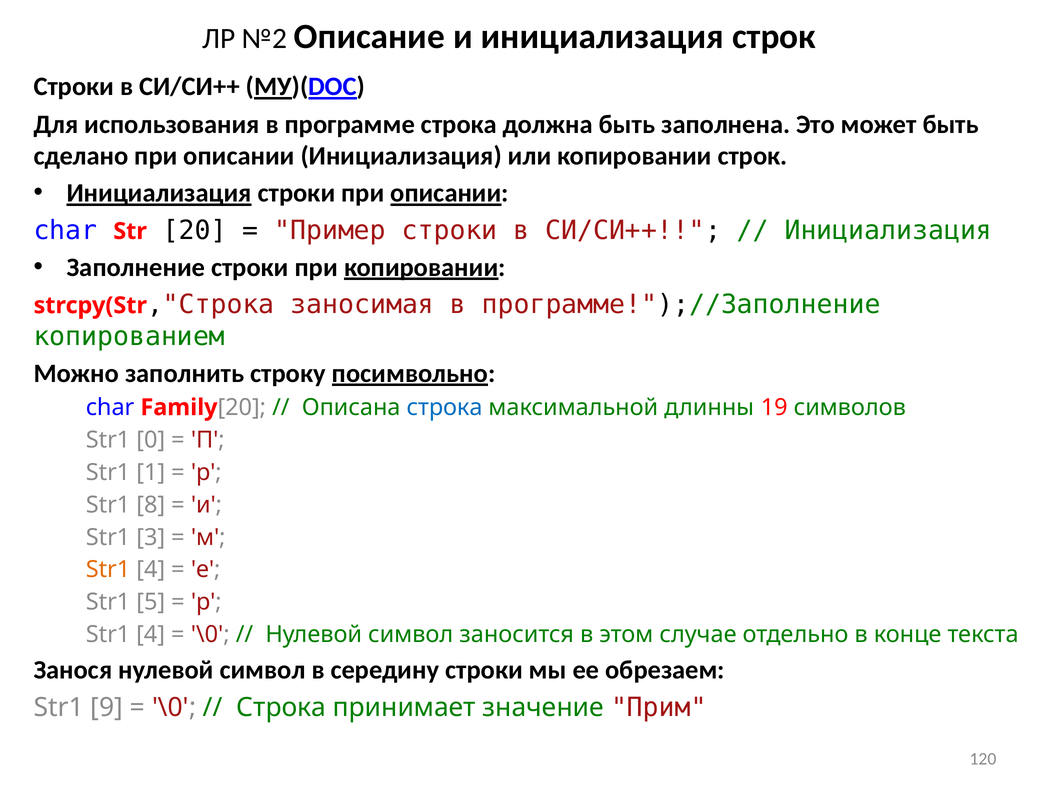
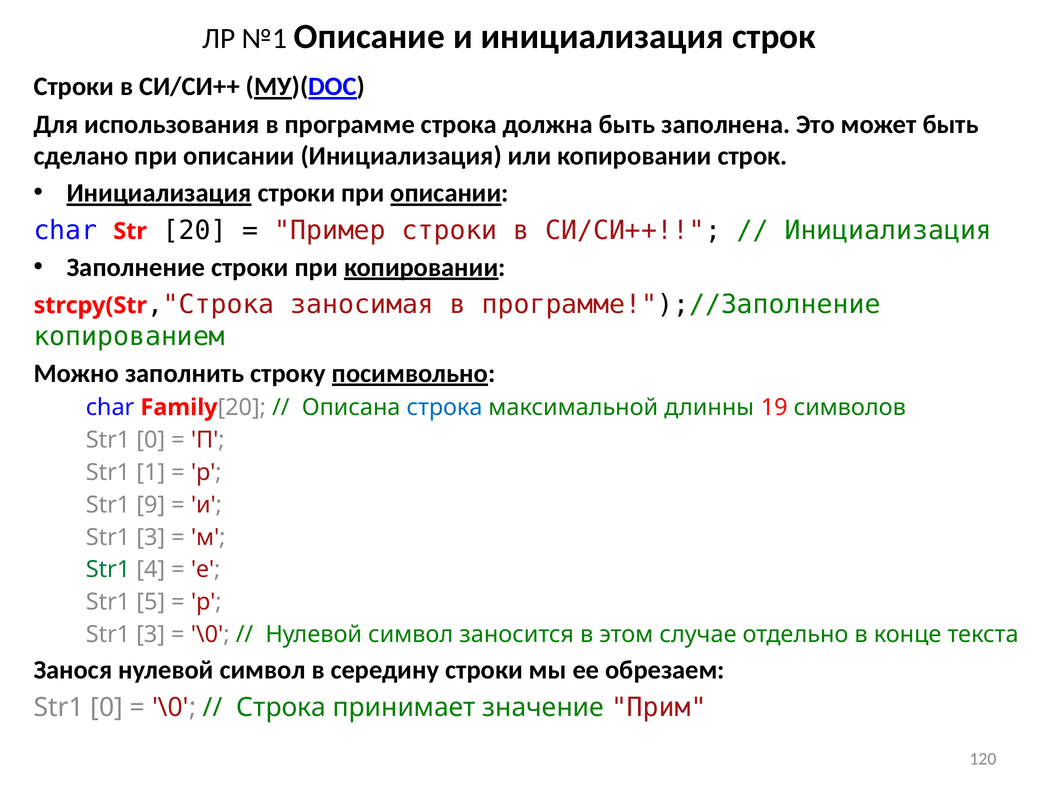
№2: №2 -> №1
8: 8 -> 9
Str1 at (108, 570) colour: orange -> green
4 at (151, 635): 4 -> 3
9 at (107, 707): 9 -> 0
